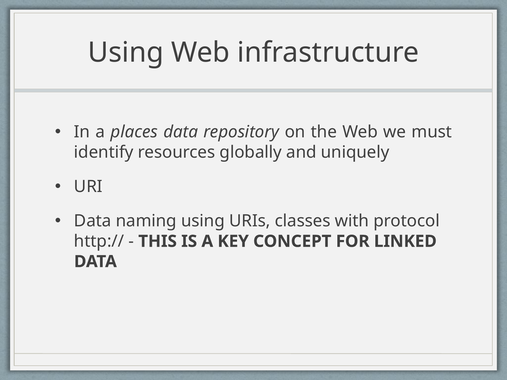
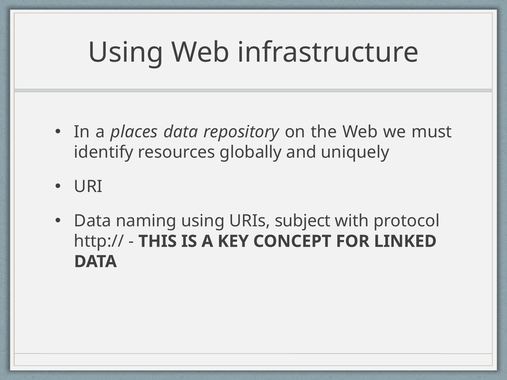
classes: classes -> subject
